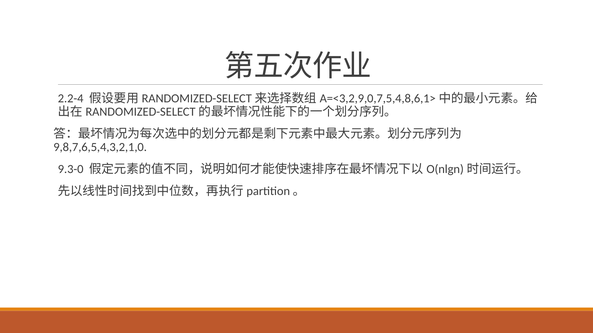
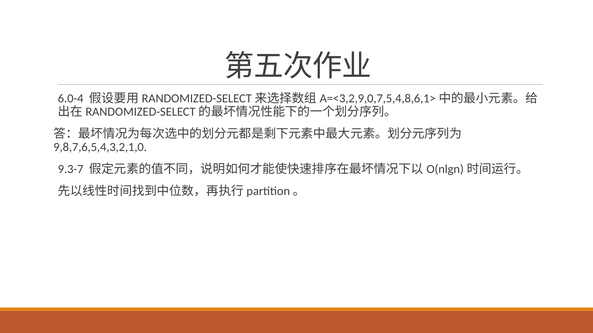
2.2-4: 2.2-4 -> 6.0-4
9.3-0: 9.3-0 -> 9.3-7
